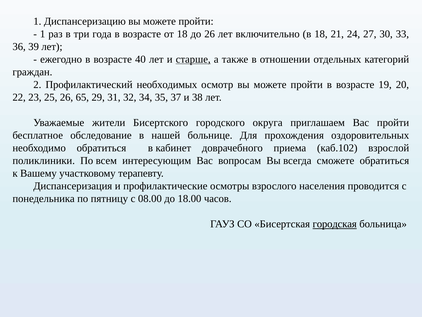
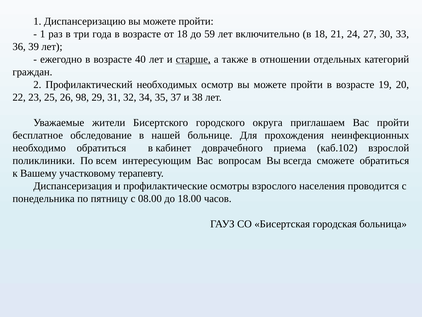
до 26: 26 -> 59
65: 65 -> 98
оздоровительных: оздоровительных -> неинфекционных
городская underline: present -> none
